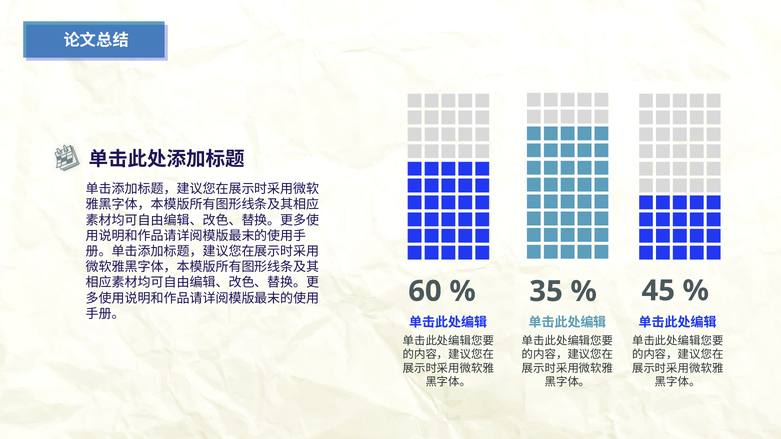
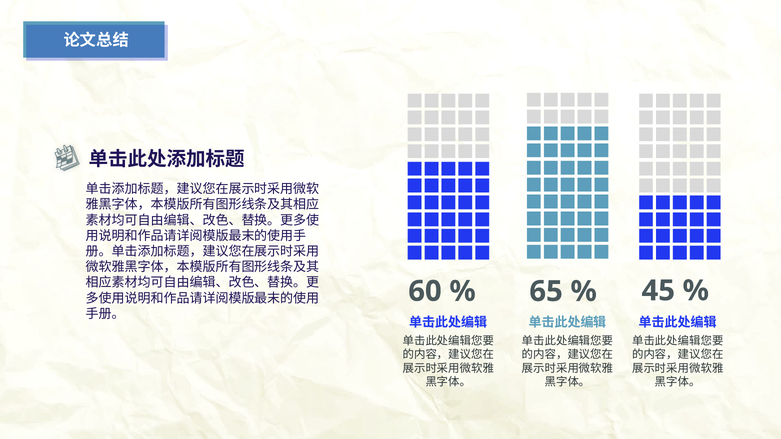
35: 35 -> 65
